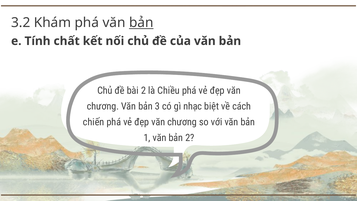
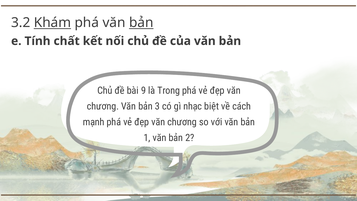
Khám underline: none -> present
bài 2: 2 -> 9
Chiều: Chiều -> Trong
chiến: chiến -> mạnh
